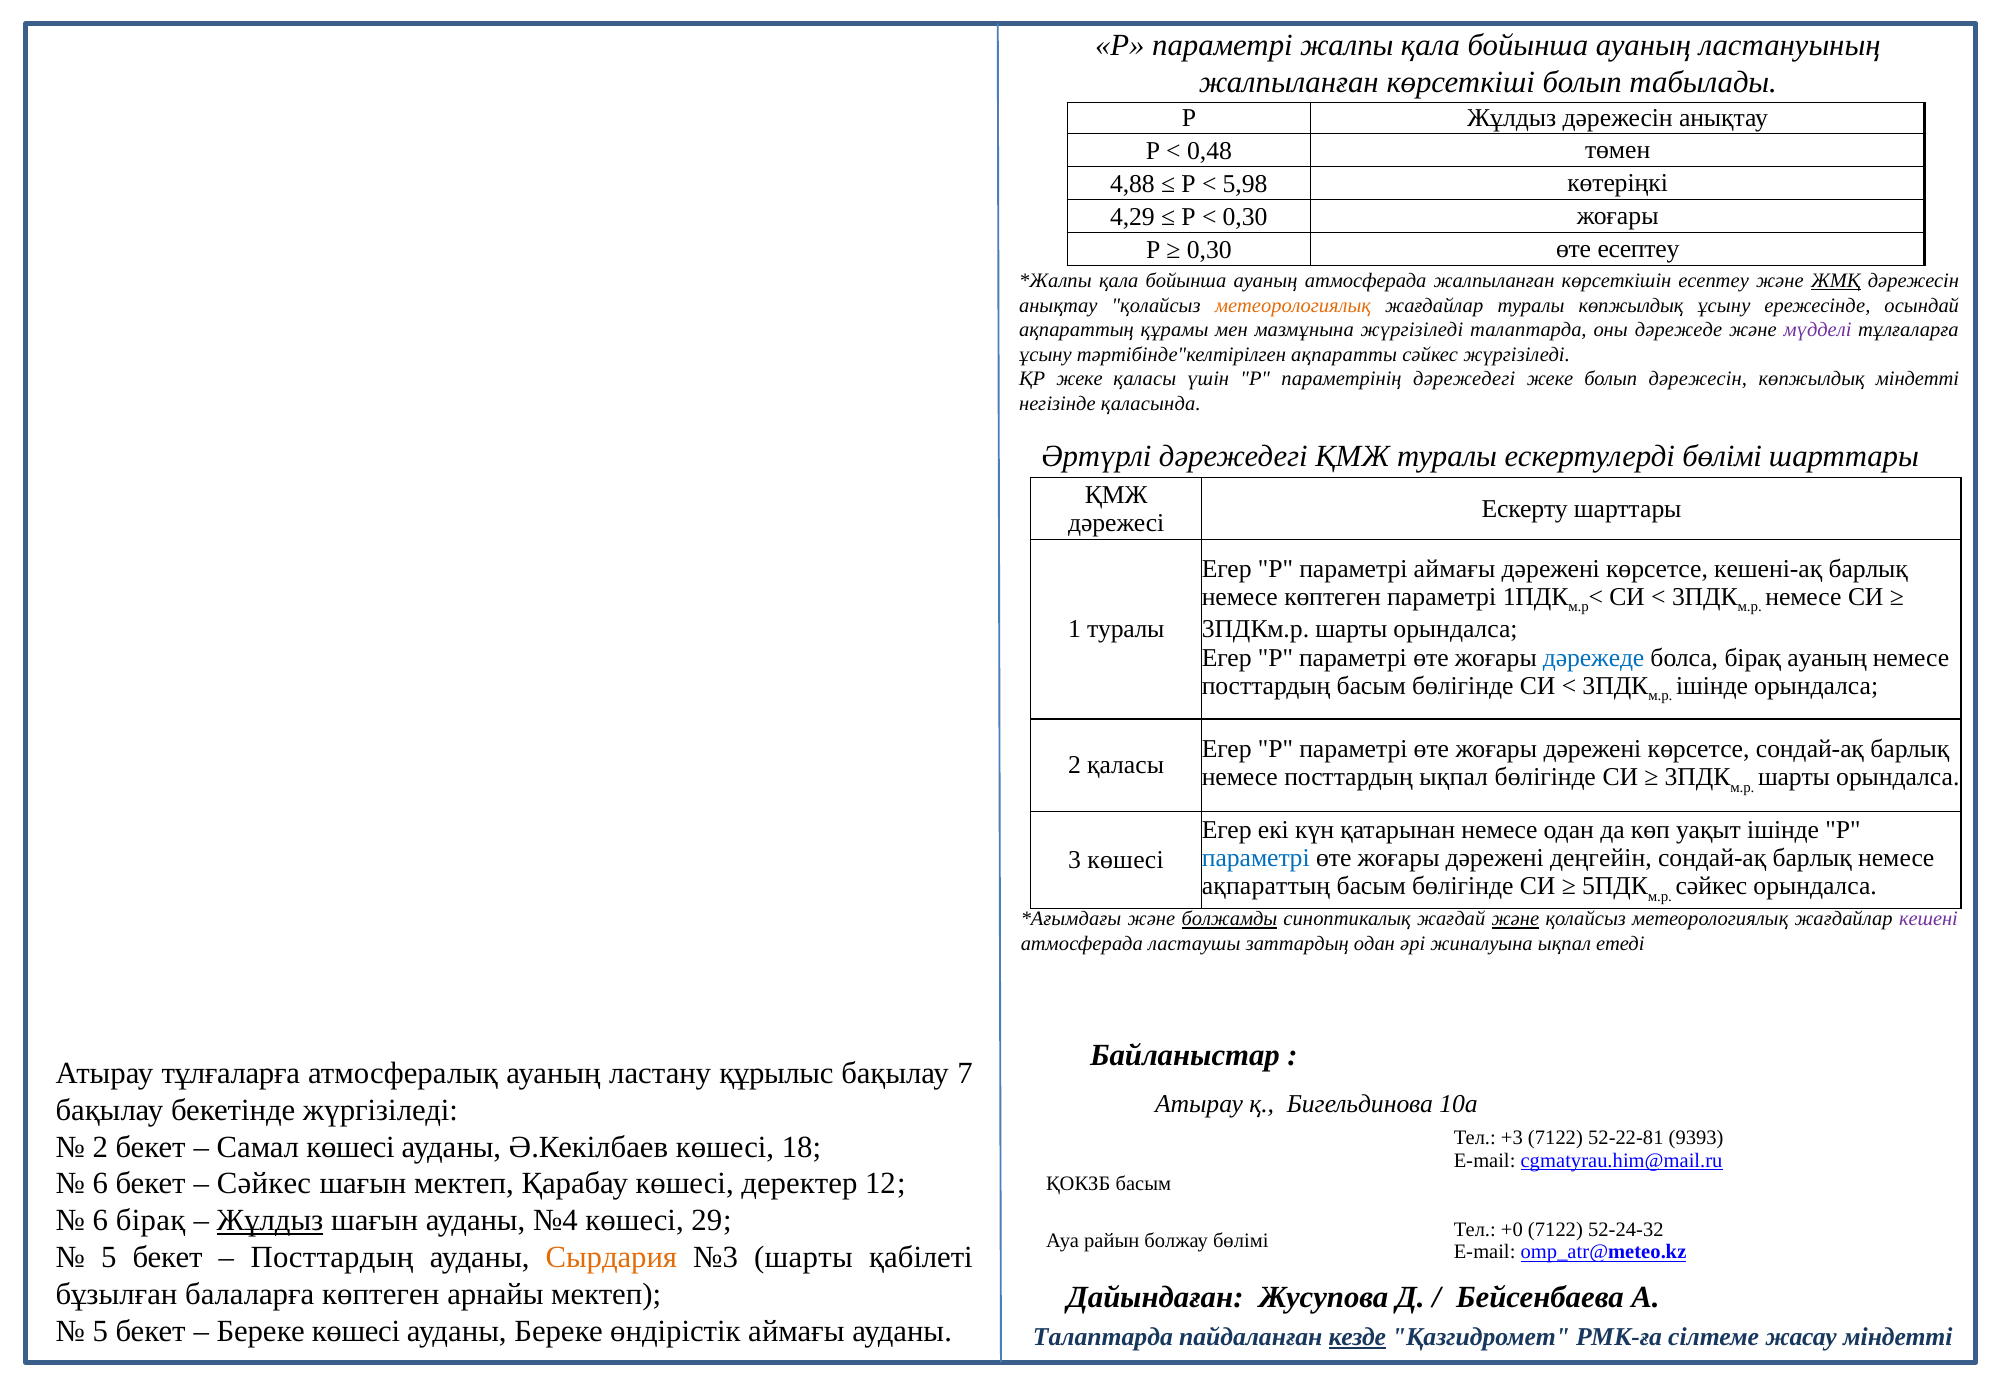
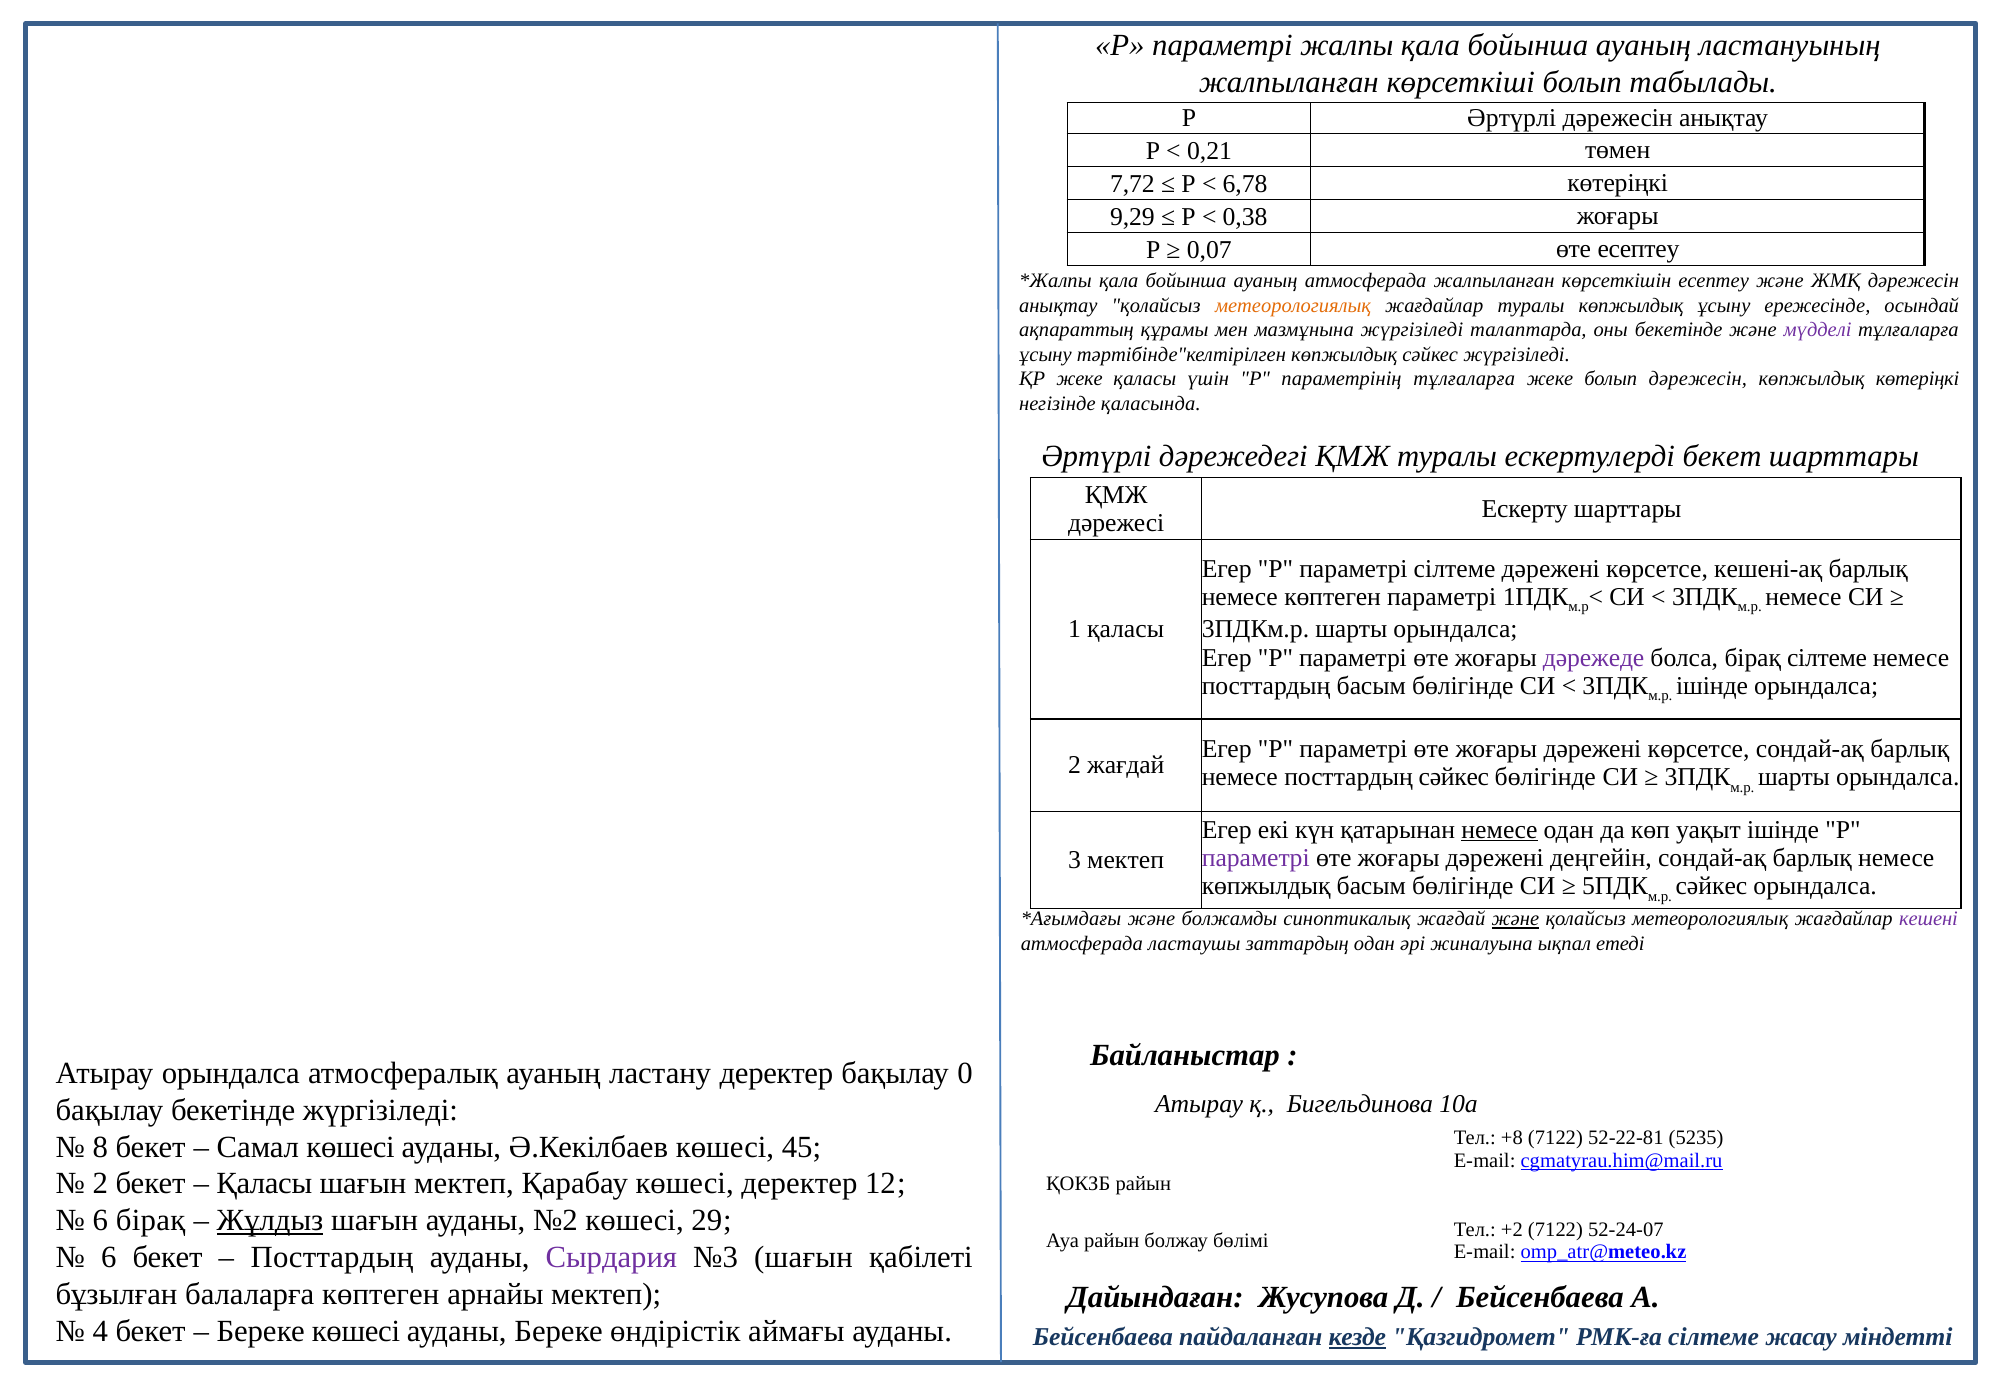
Р Жұлдыз: Жұлдыз -> Әртүрлі
0,48: 0,48 -> 0,21
4,88: 4,88 -> 7,72
5,98: 5,98 -> 6,78
4,29: 4,29 -> 9,29
0,30 at (1245, 217): 0,30 -> 0,38
0,30 at (1209, 250): 0,30 -> 0,07
ЖМҚ underline: present -> none
оны дәрежеде: дәрежеде -> бекетінде
тәртібінде"келтірілген ақпаратты: ақпаратты -> көпжылдық
параметрінің дәрежедегі: дәрежедегі -> тұлғаларға
көпжылдық міндетті: міндетті -> көтеріңкі
ескертулерді бөлімі: бөлімі -> бекет
параметрі аймағы: аймағы -> сілтеме
1 туралы: туралы -> қаласы
дәрежеде at (1594, 658) colour: blue -> purple
бірақ ауаның: ауаның -> сілтеме
2 қаласы: қаласы -> жағдай
посттардың ықпал: ықпал -> сәйкес
немесе at (1499, 830) underline: none -> present
параметрі at (1256, 858) colour: blue -> purple
3 көшесі: көшесі -> мектеп
ақпараттың at (1266, 886): ақпараттың -> көпжылдық
болжамды underline: present -> none
Атырау тұлғаларға: тұлғаларға -> орындалса
ластану құрылыс: құрылыс -> деректер
7: 7 -> 0
+3: +3 -> +8
9393: 9393 -> 5235
2 at (100, 1147): 2 -> 8
18: 18 -> 45
6 at (100, 1184): 6 -> 2
Сәйкес at (264, 1184): Сәйкес -> Қаласы
ҚОКЗБ басым: басым -> райын
№4: №4 -> №2
+0: +0 -> +2
52-24-32: 52-24-32 -> 52-24-07
5 at (109, 1258): 5 -> 6
Сырдария colour: orange -> purple
№3 шарты: шарты -> шағын
5 at (100, 1332): 5 -> 4
Талаптарда at (1103, 1337): Талаптарда -> Бейсенбаева
